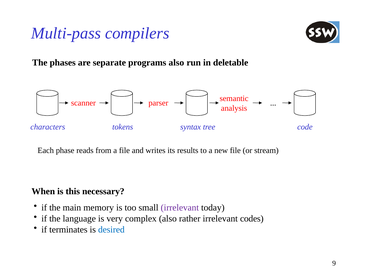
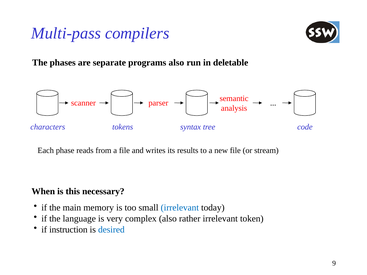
irrelevant at (180, 208) colour: purple -> blue
codes: codes -> token
terminates: terminates -> instruction
